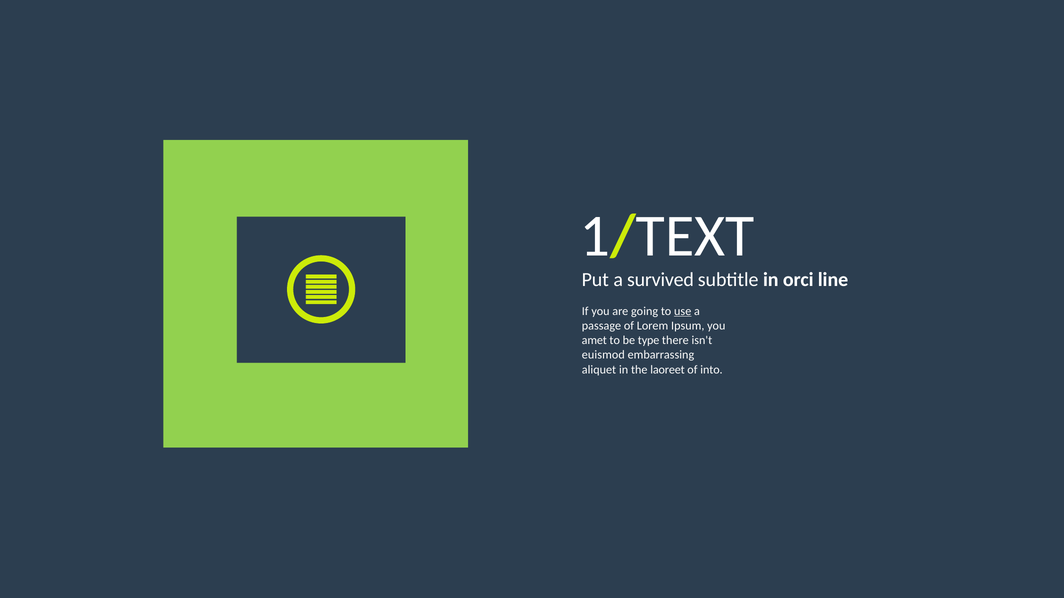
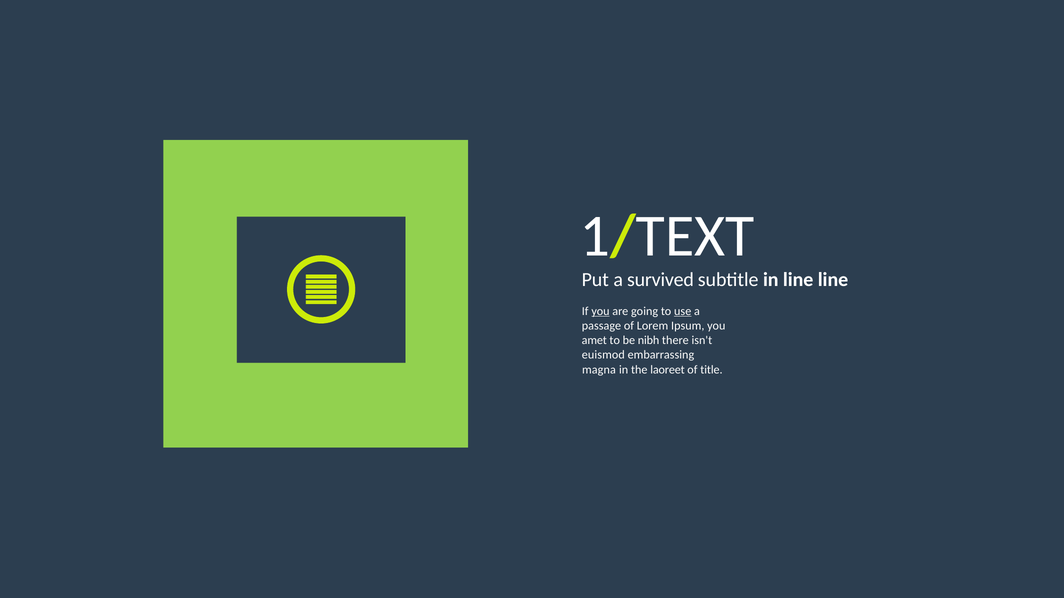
in orci: orci -> line
you at (600, 311) underline: none -> present
type: type -> nibh
aliquet: aliquet -> magna
into: into -> title
